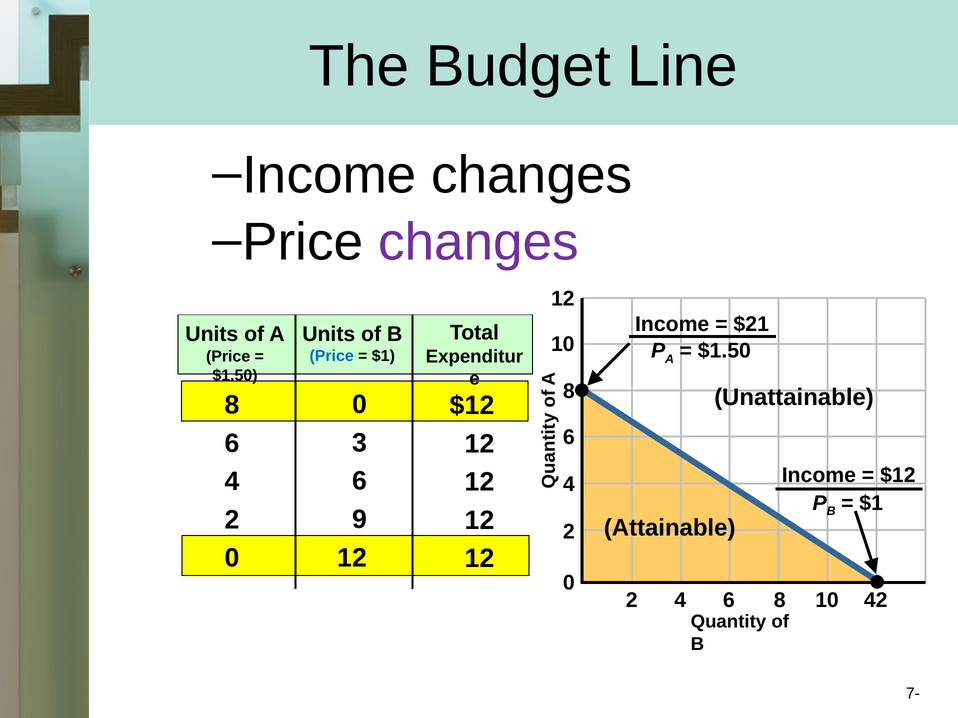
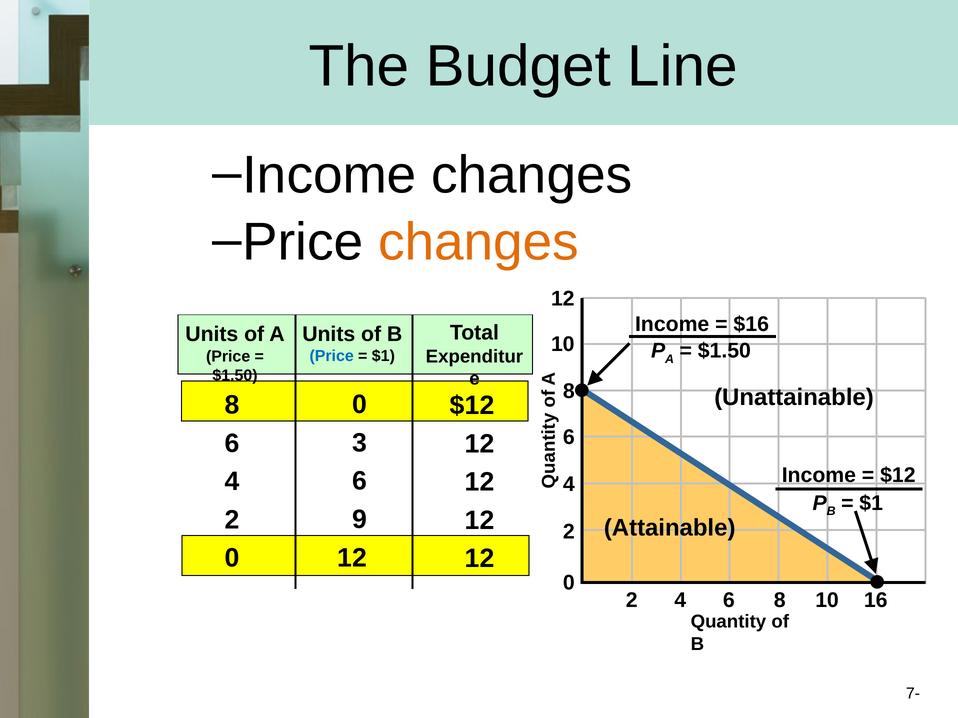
changes at (478, 242) colour: purple -> orange
$21: $21 -> $16
42: 42 -> 16
